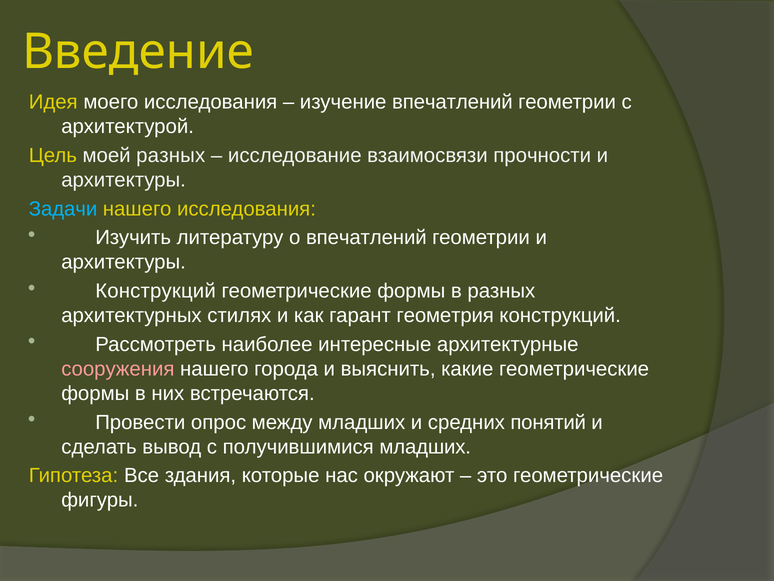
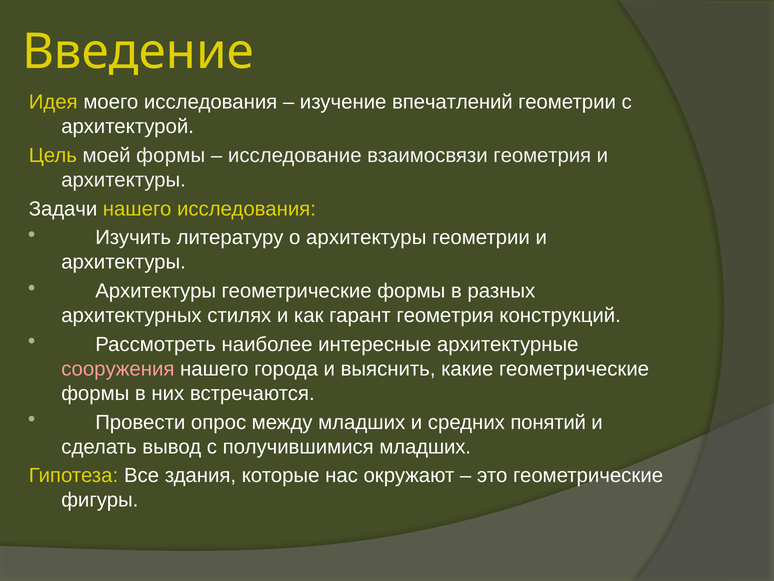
моей разных: разных -> формы
взаимосвязи прочности: прочности -> геометрия
Задачи colour: light blue -> white
о впечатлений: впечатлений -> архитектуры
Конструкций at (156, 291): Конструкций -> Архитектуры
